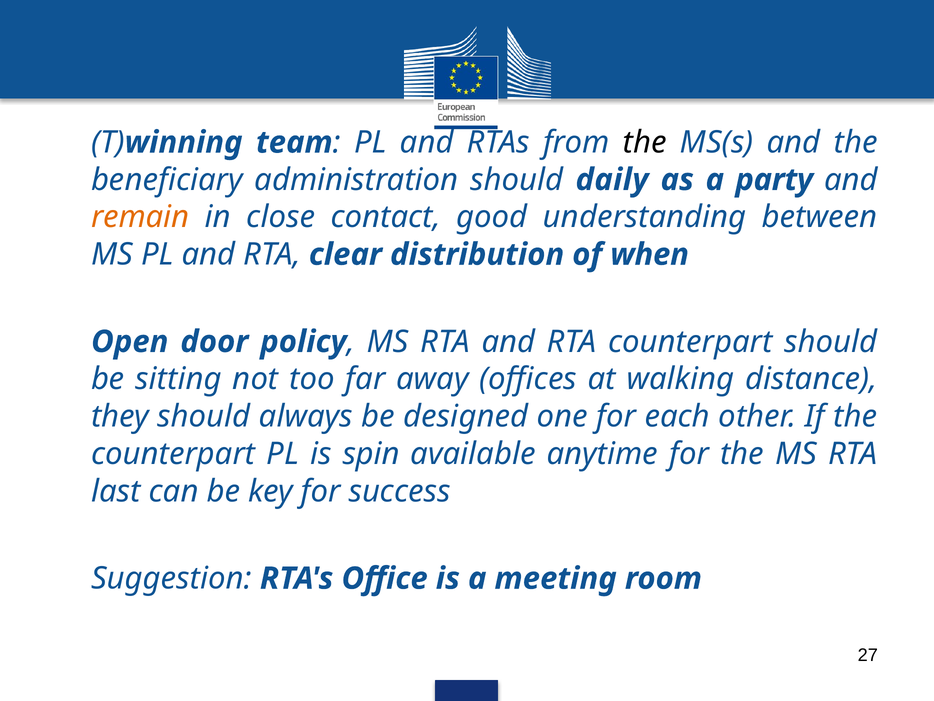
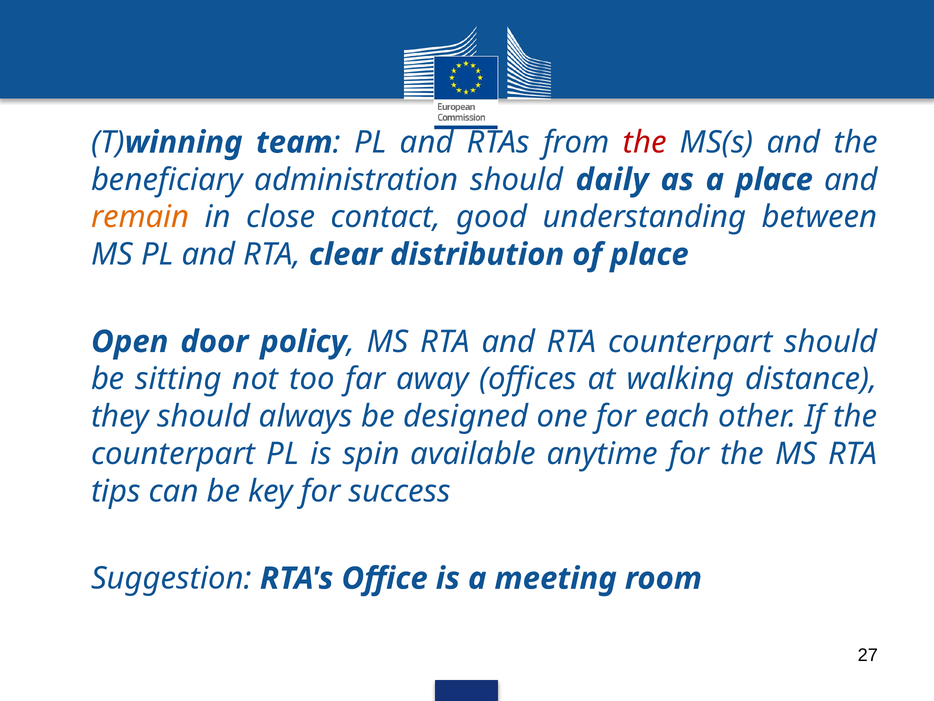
the at (645, 142) colour: black -> red
a party: party -> place
of when: when -> place
last: last -> tips
